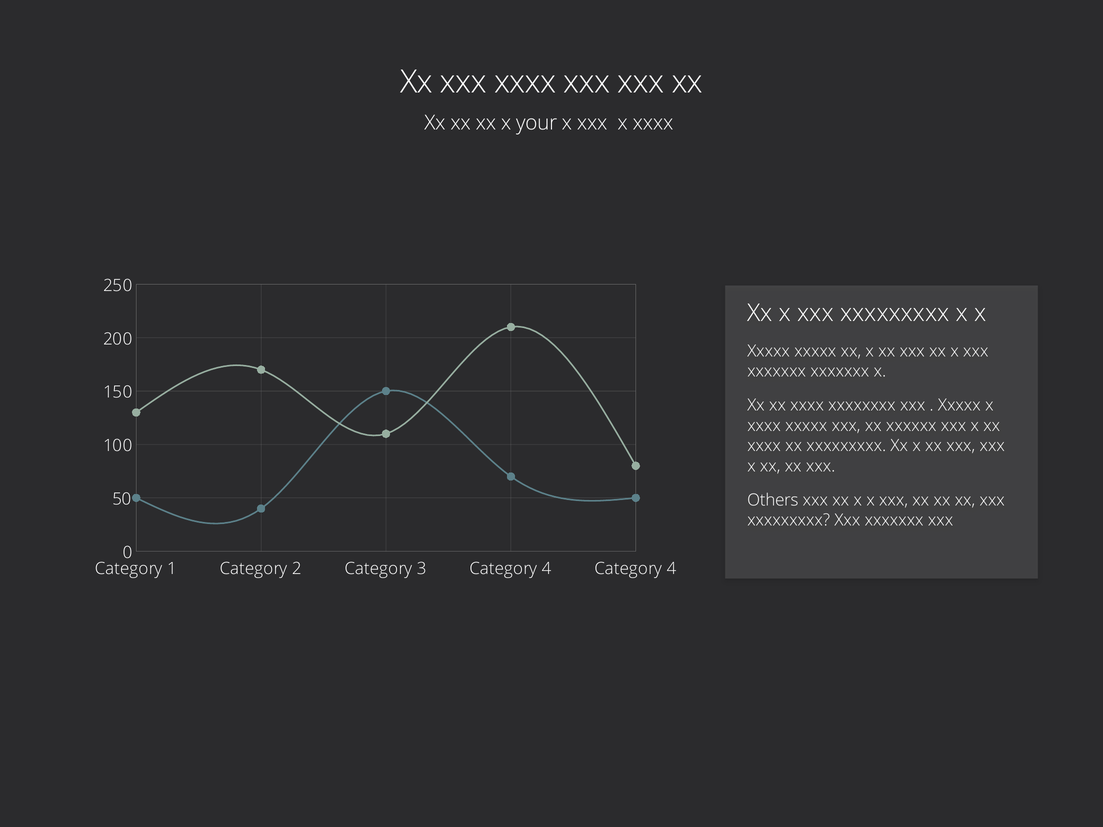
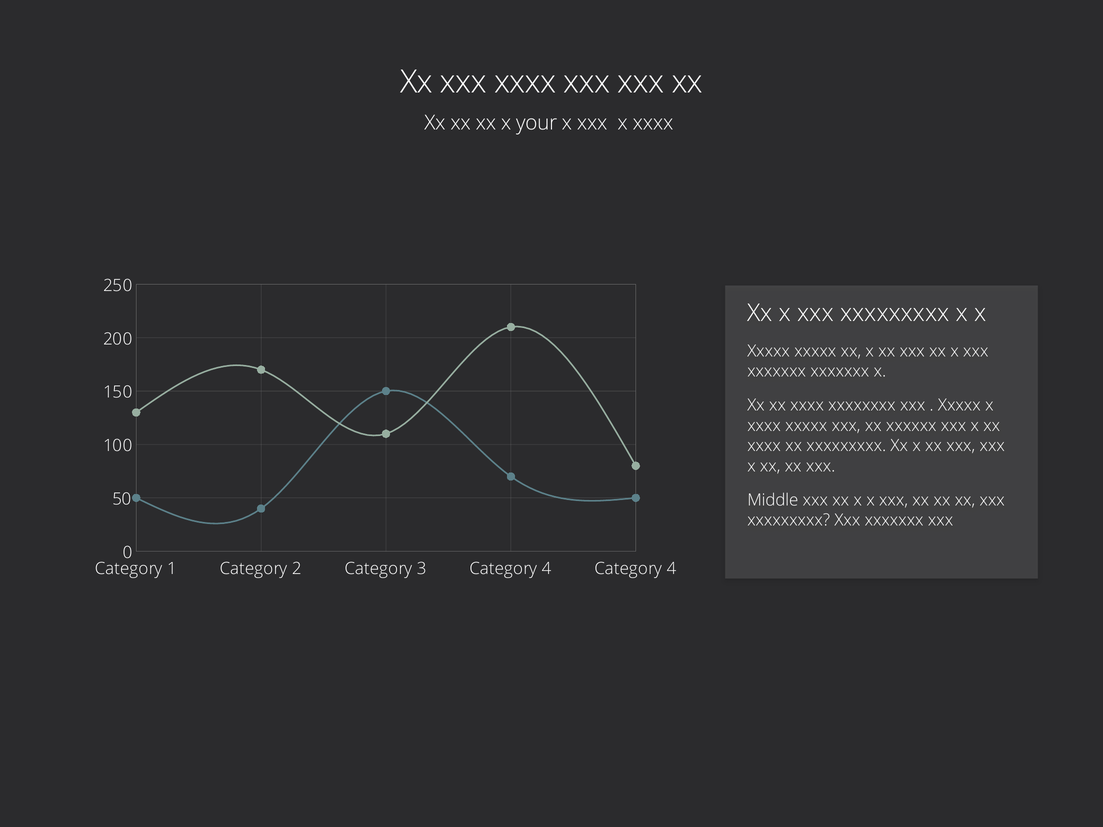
Others: Others -> Middle
